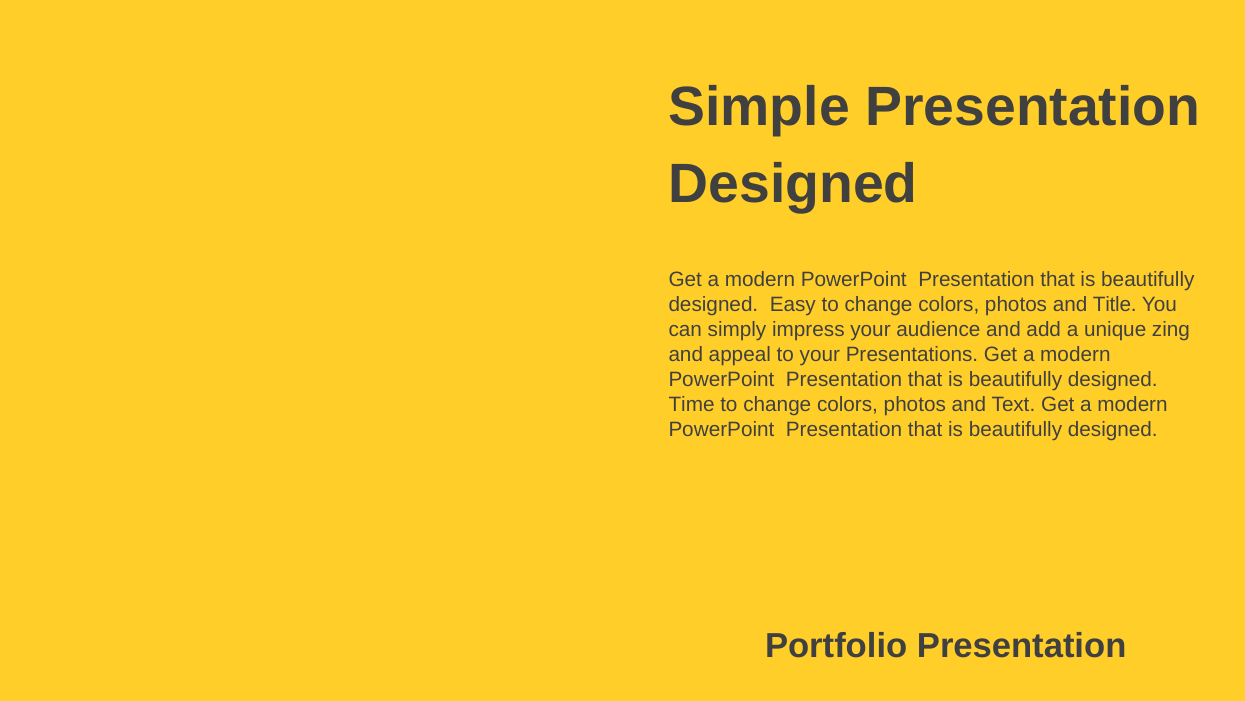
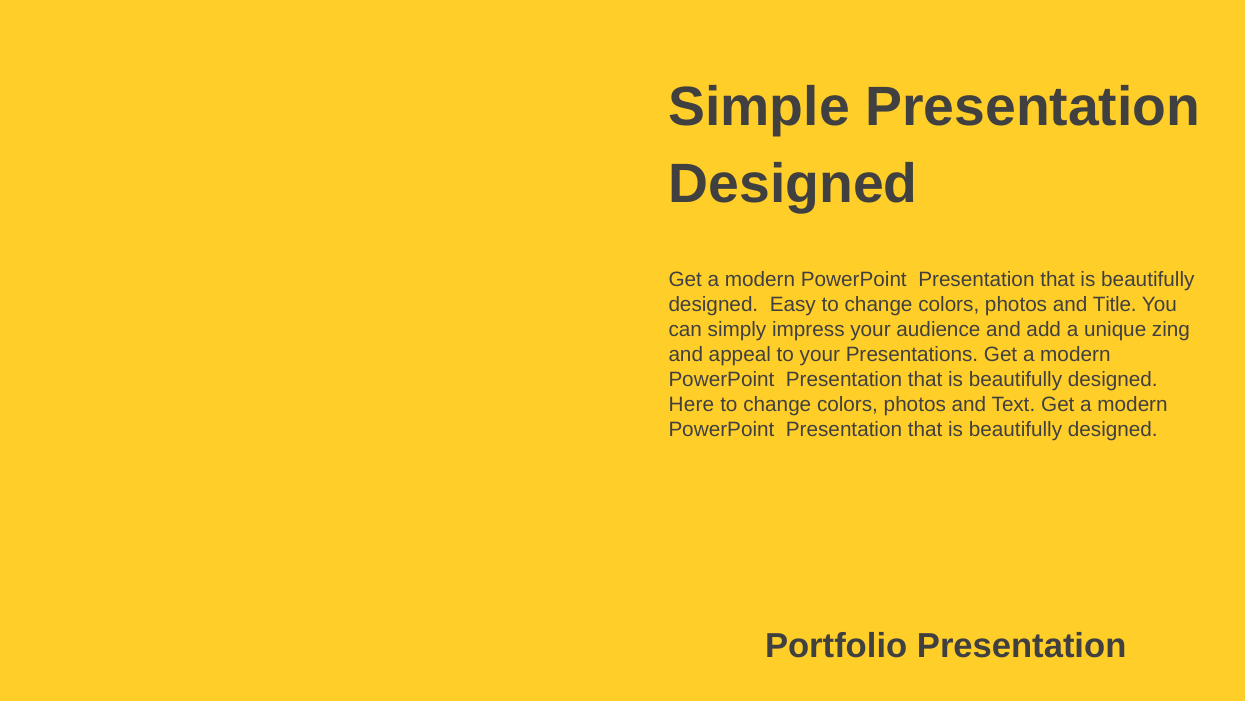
Time: Time -> Here
